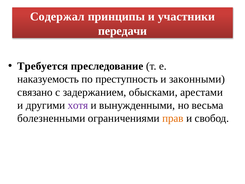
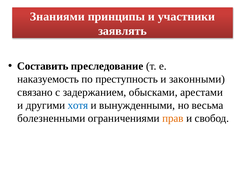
Содержал: Содержал -> Знаниями
передачи: передачи -> заявлять
Требуется: Требуется -> Составить
хотя colour: purple -> blue
